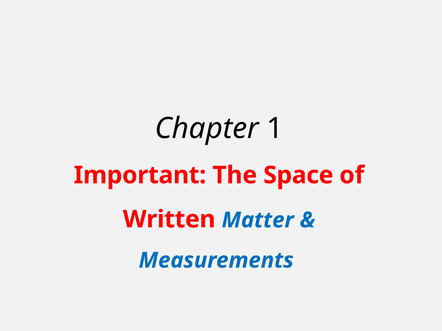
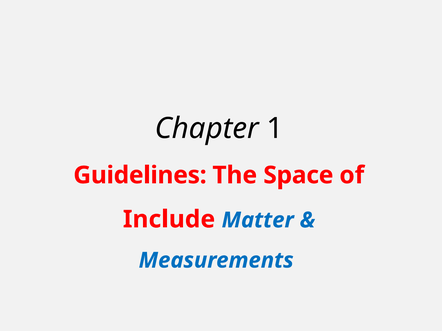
Important: Important -> Guidelines
Written: Written -> Include
